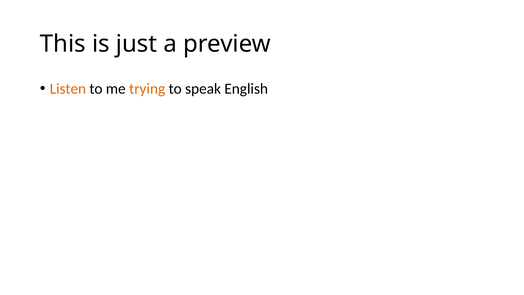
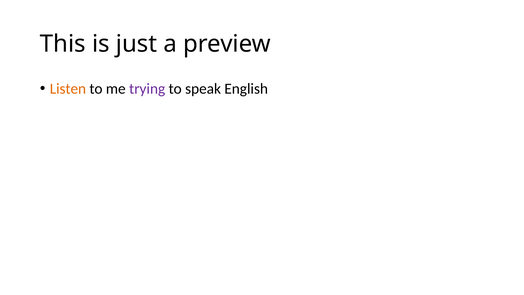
trying colour: orange -> purple
